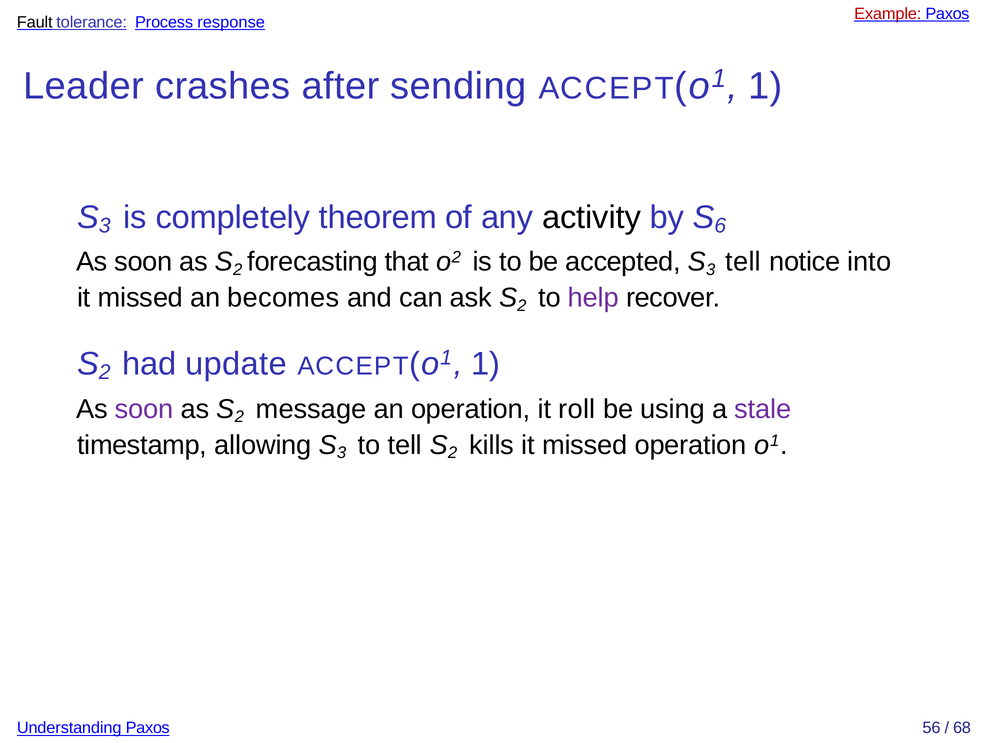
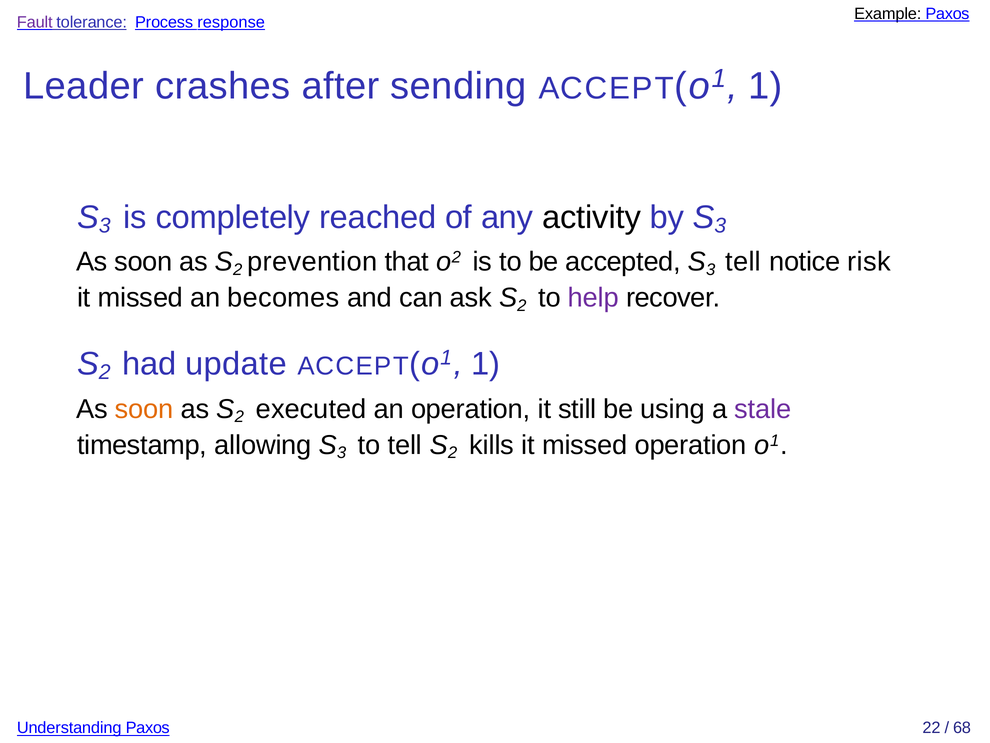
Example colour: red -> black
Fault colour: black -> purple
theorem: theorem -> reached
6 at (720, 226): 6 -> 3
forecasting: forecasting -> prevention
into: into -> risk
soon at (144, 409) colour: purple -> orange
message: message -> executed
roll: roll -> still
56: 56 -> 22
